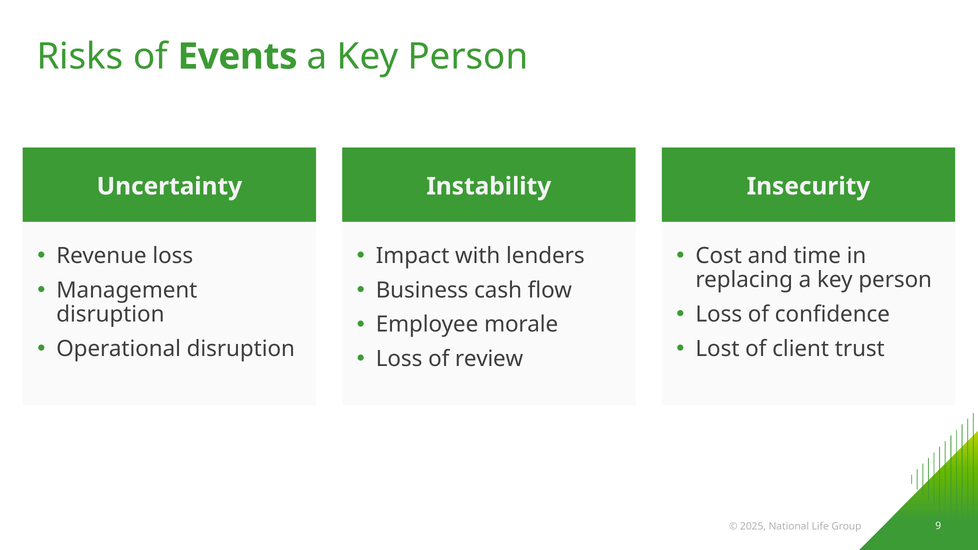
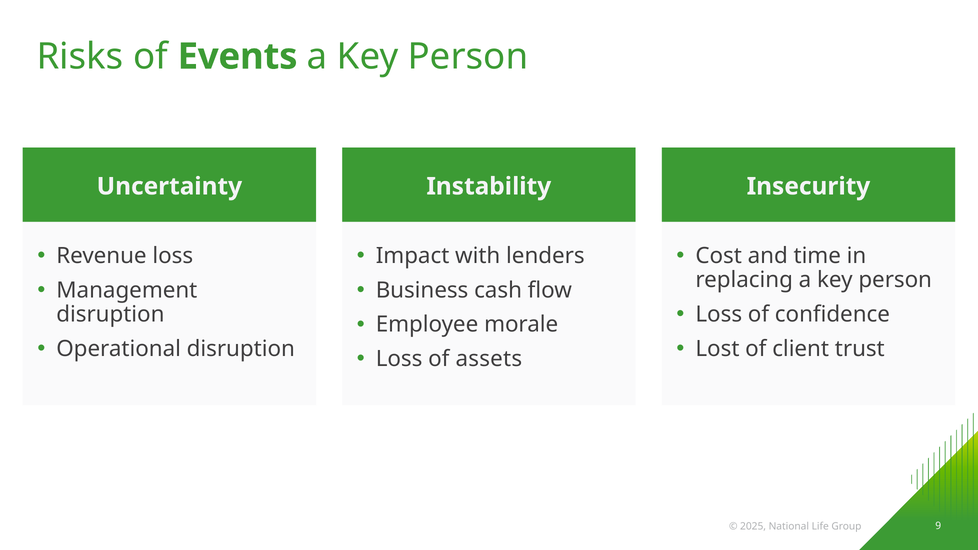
review: review -> assets
